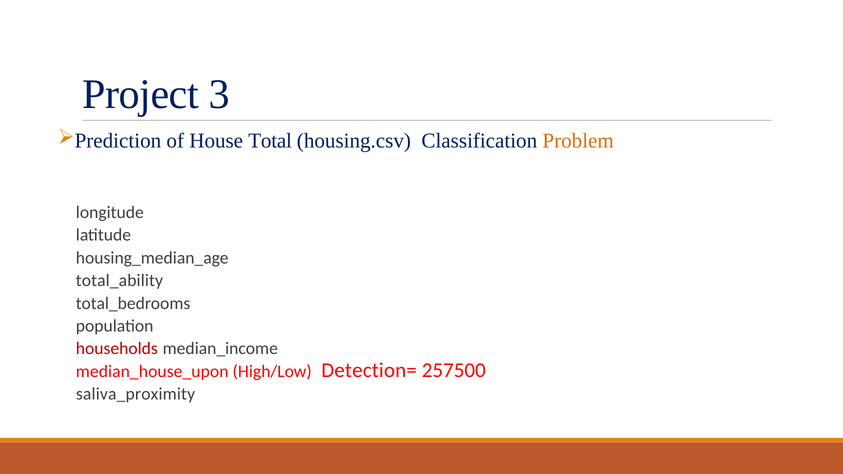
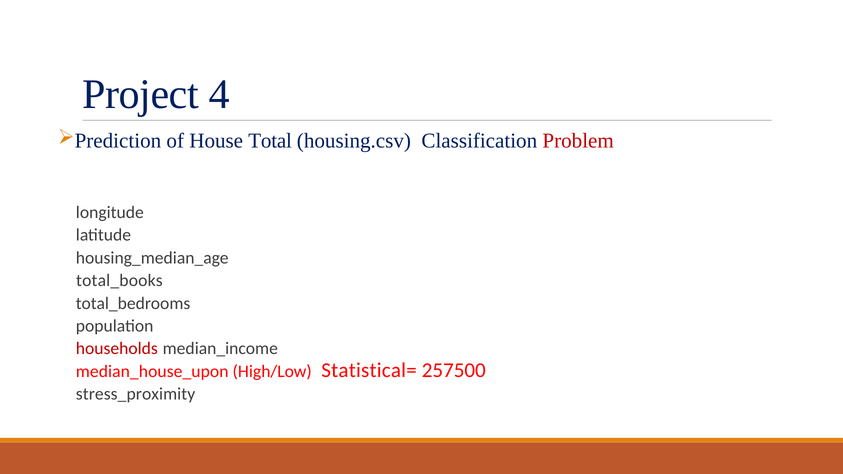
3: 3 -> 4
Problem colour: orange -> red
total_ability: total_ability -> total_books
Detection=: Detection= -> Statistical=
saliva_proximity: saliva_proximity -> stress_proximity
